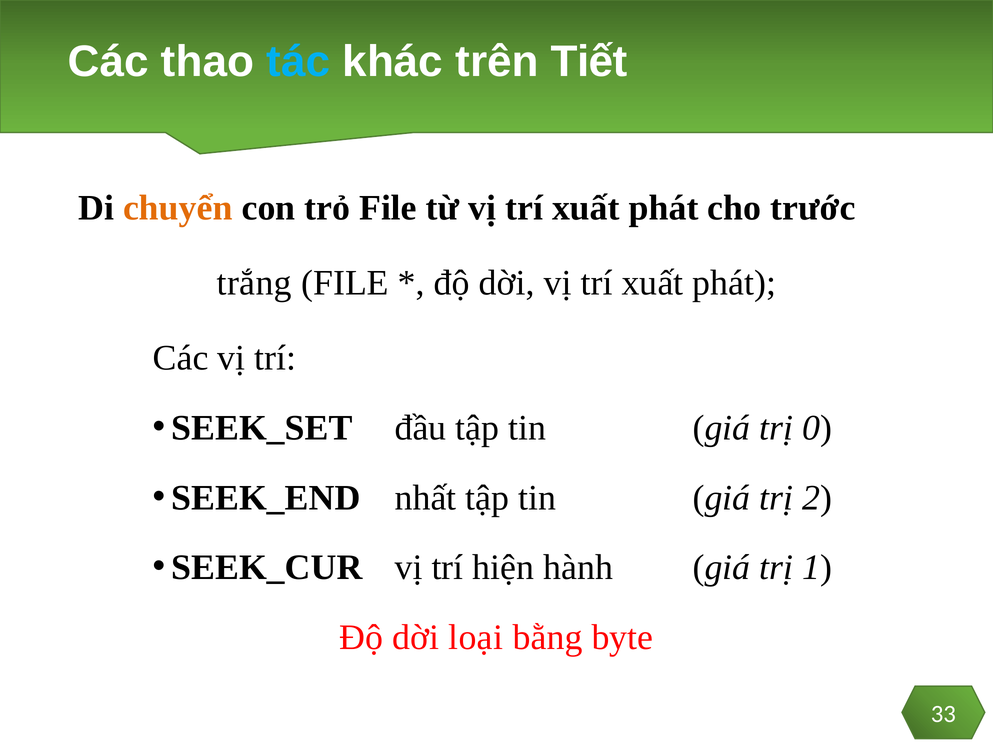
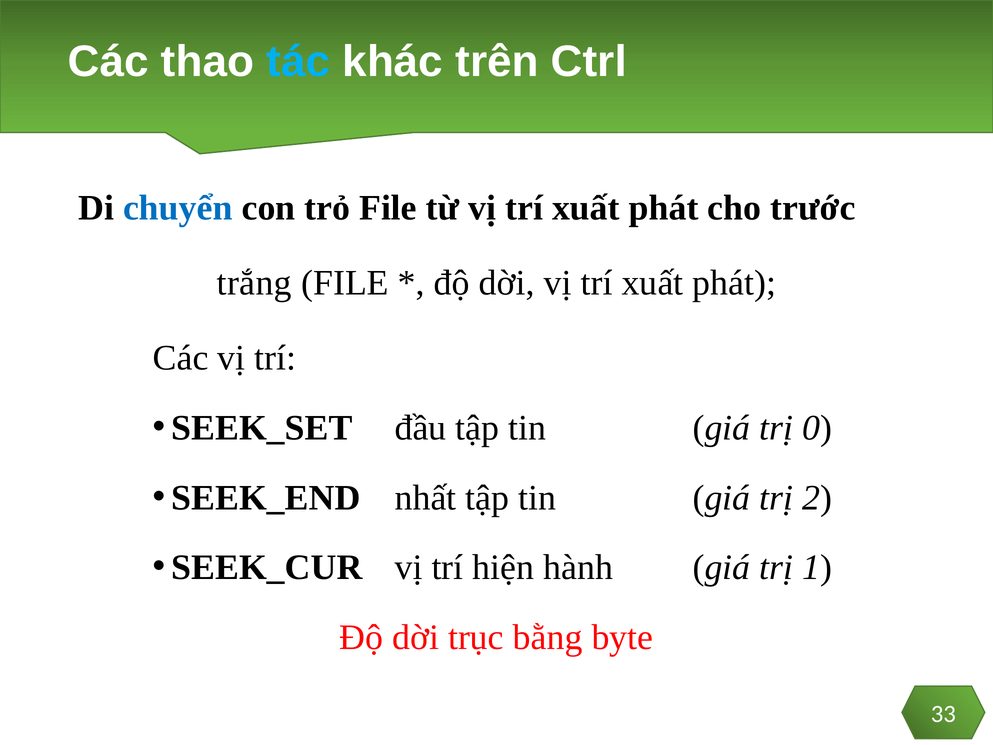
Tiết: Tiết -> Ctrl
chuyển colour: orange -> blue
loại: loại -> trục
